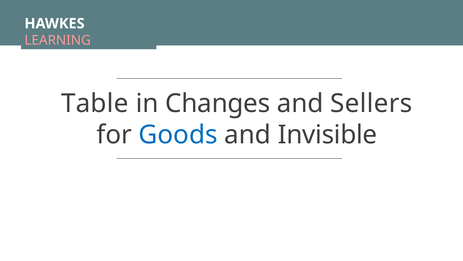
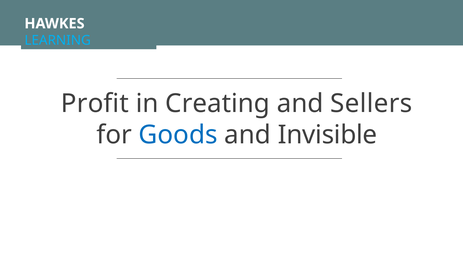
LEARNING colour: pink -> light blue
Table: Table -> Profit
Changes: Changes -> Creating
